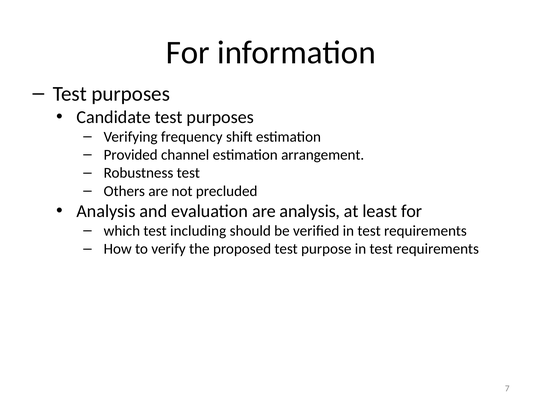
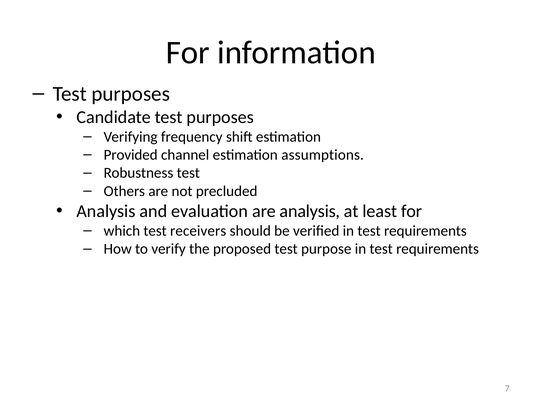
arrangement: arrangement -> assumptions
including: including -> receivers
